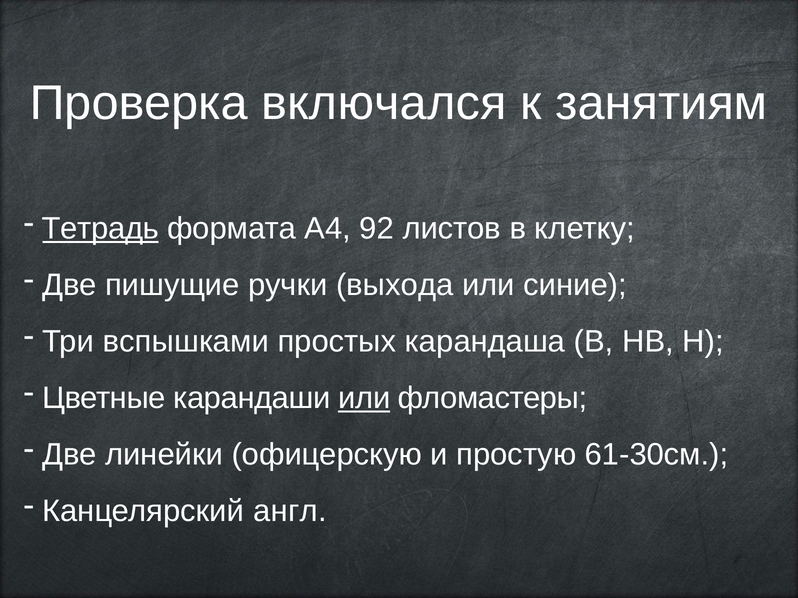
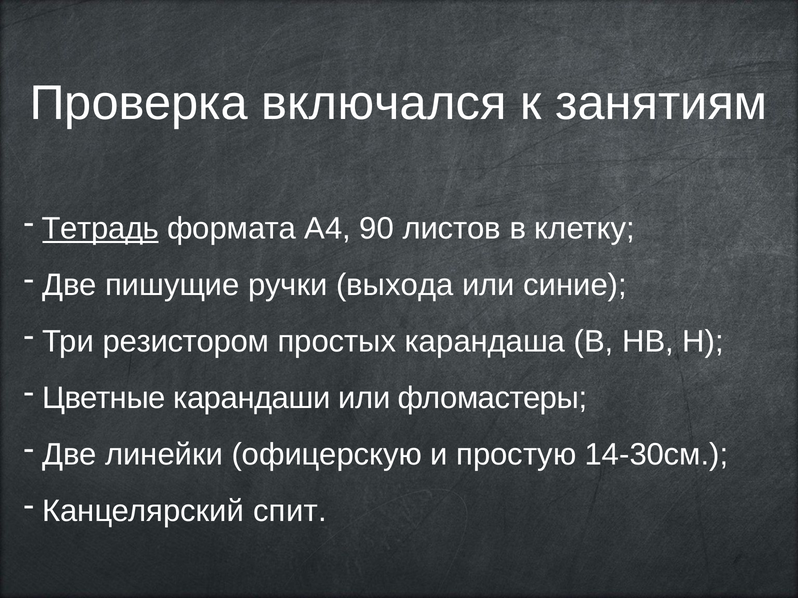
92: 92 -> 90
вспышками: вспышками -> резистором
или at (364, 398) underline: present -> none
61-30см: 61-30см -> 14-30см
англ: англ -> спит
